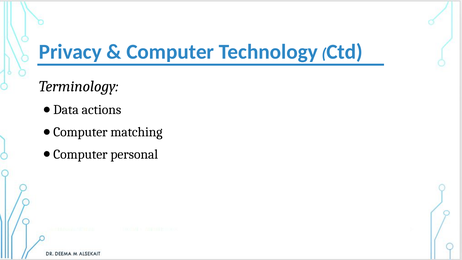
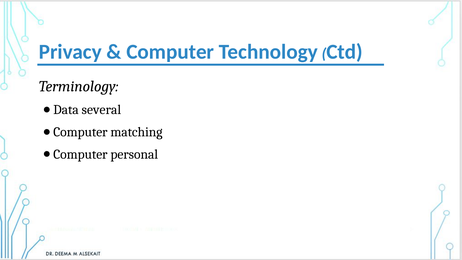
actions: actions -> several
